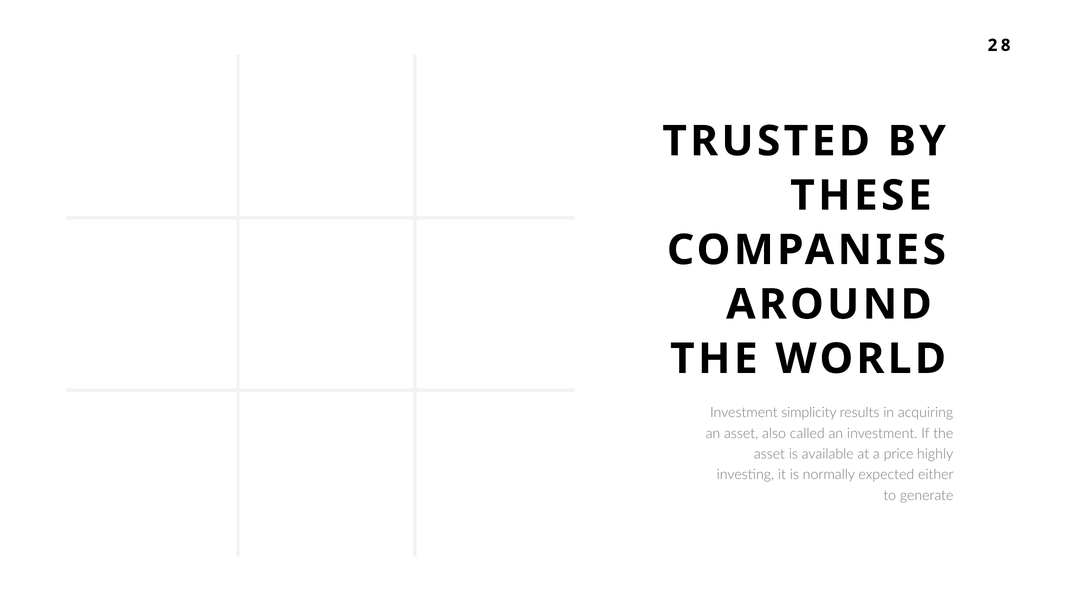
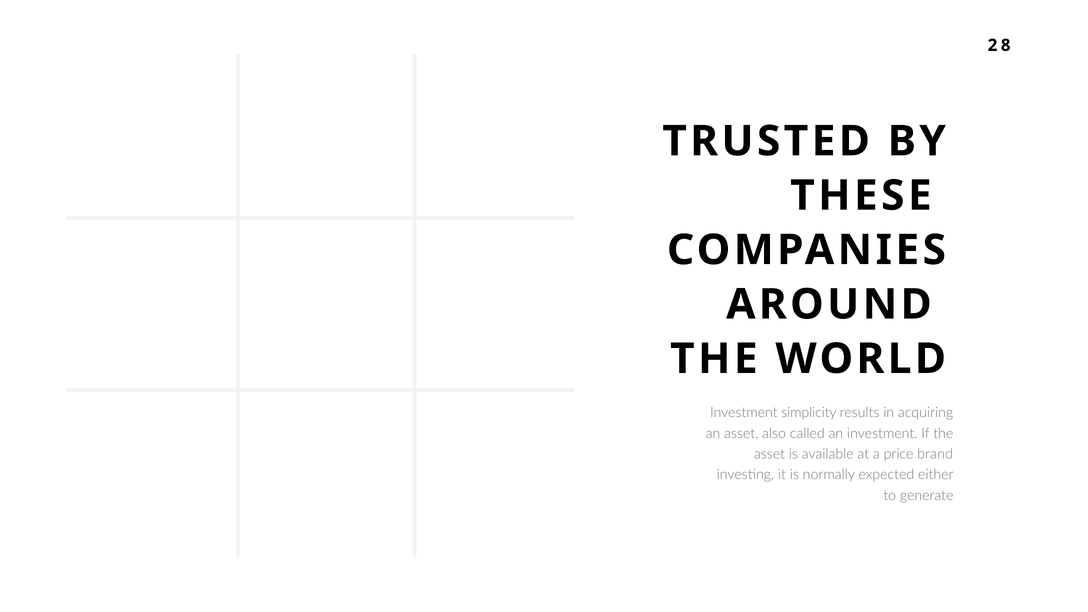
highly: highly -> brand
